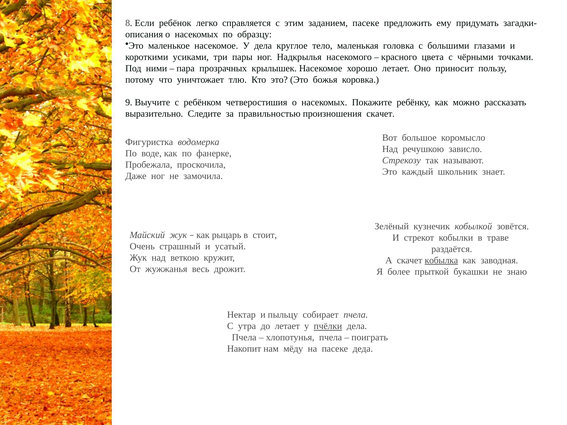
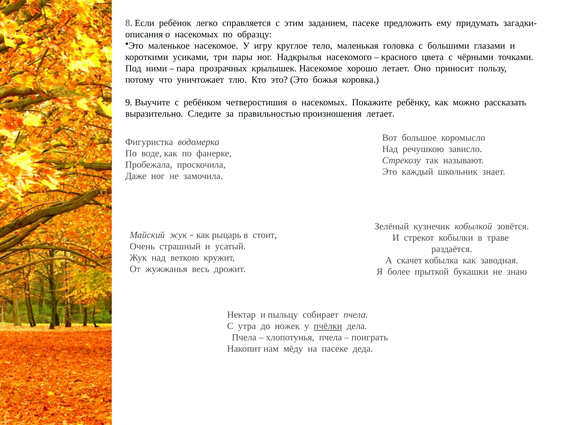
У дела: дела -> игру
произношения скачет: скачет -> летает
кобылка underline: present -> none
до летает: летает -> ножек
